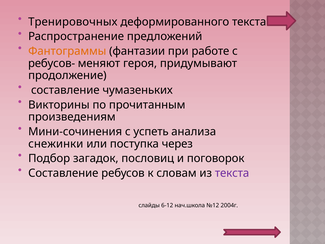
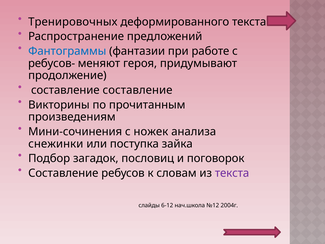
Фантограммы colour: orange -> blue
составление чумазеньких: чумазеньких -> составление
успеть: успеть -> ножек
через: через -> зайка
